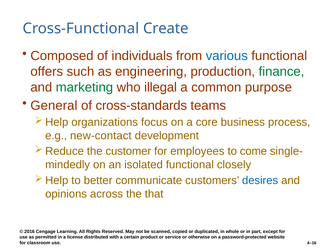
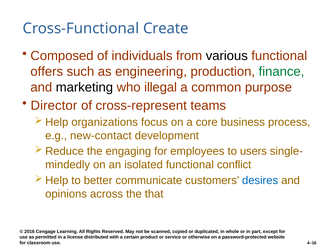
various colour: blue -> black
marketing colour: green -> black
General: General -> Director
cross-standards: cross-standards -> cross-represent
customer: customer -> engaging
come: come -> users
closely: closely -> conflict
